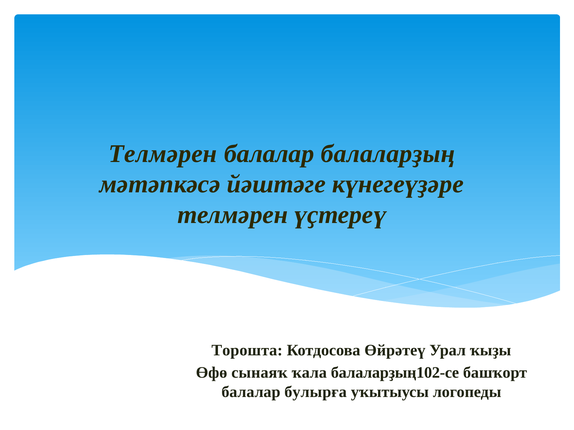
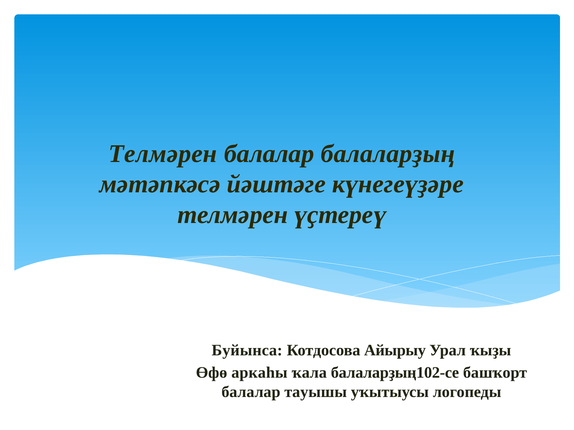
Торошта: Торошта -> Буйынса
Өйрәтеү: Өйрәтеү -> Айырыу
сынаяҡ: сынаяҡ -> аркаһы
булырға: булырға -> тауышы
